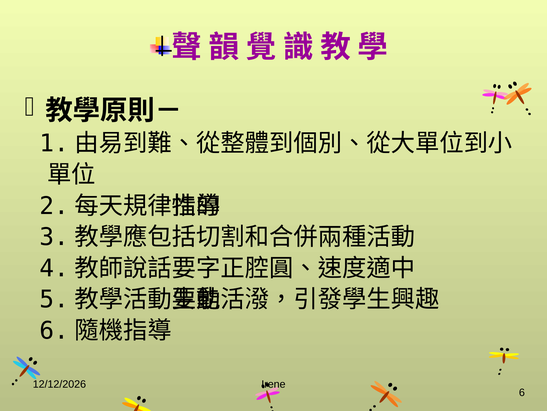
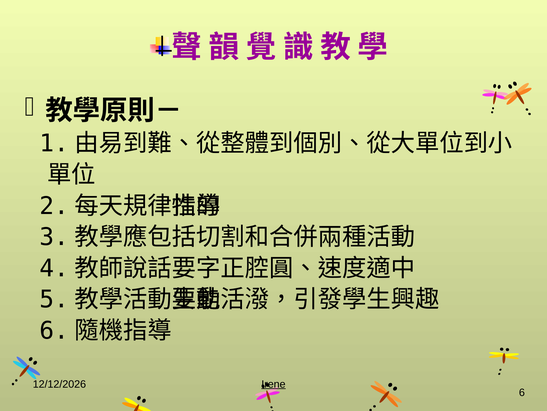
Irene underline: none -> present
